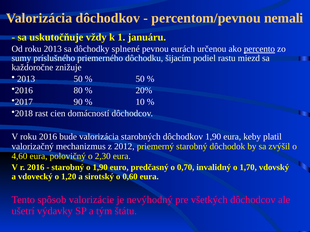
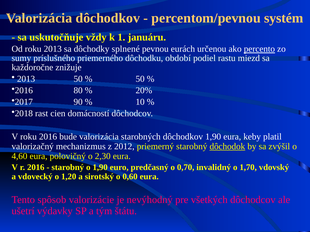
nemali: nemali -> systém
šijacím: šijacím -> období
dôchodok underline: none -> present
